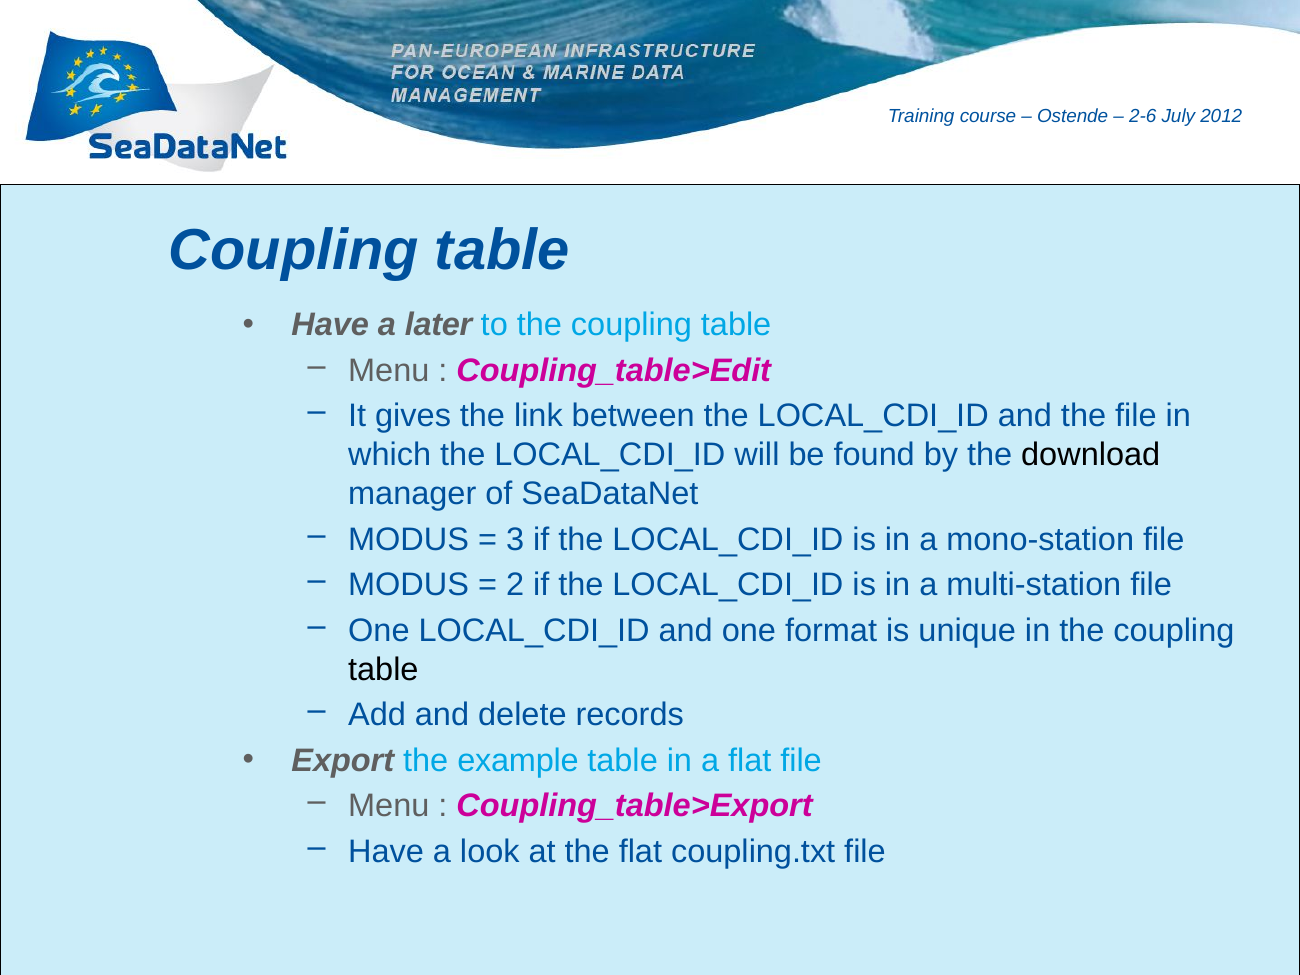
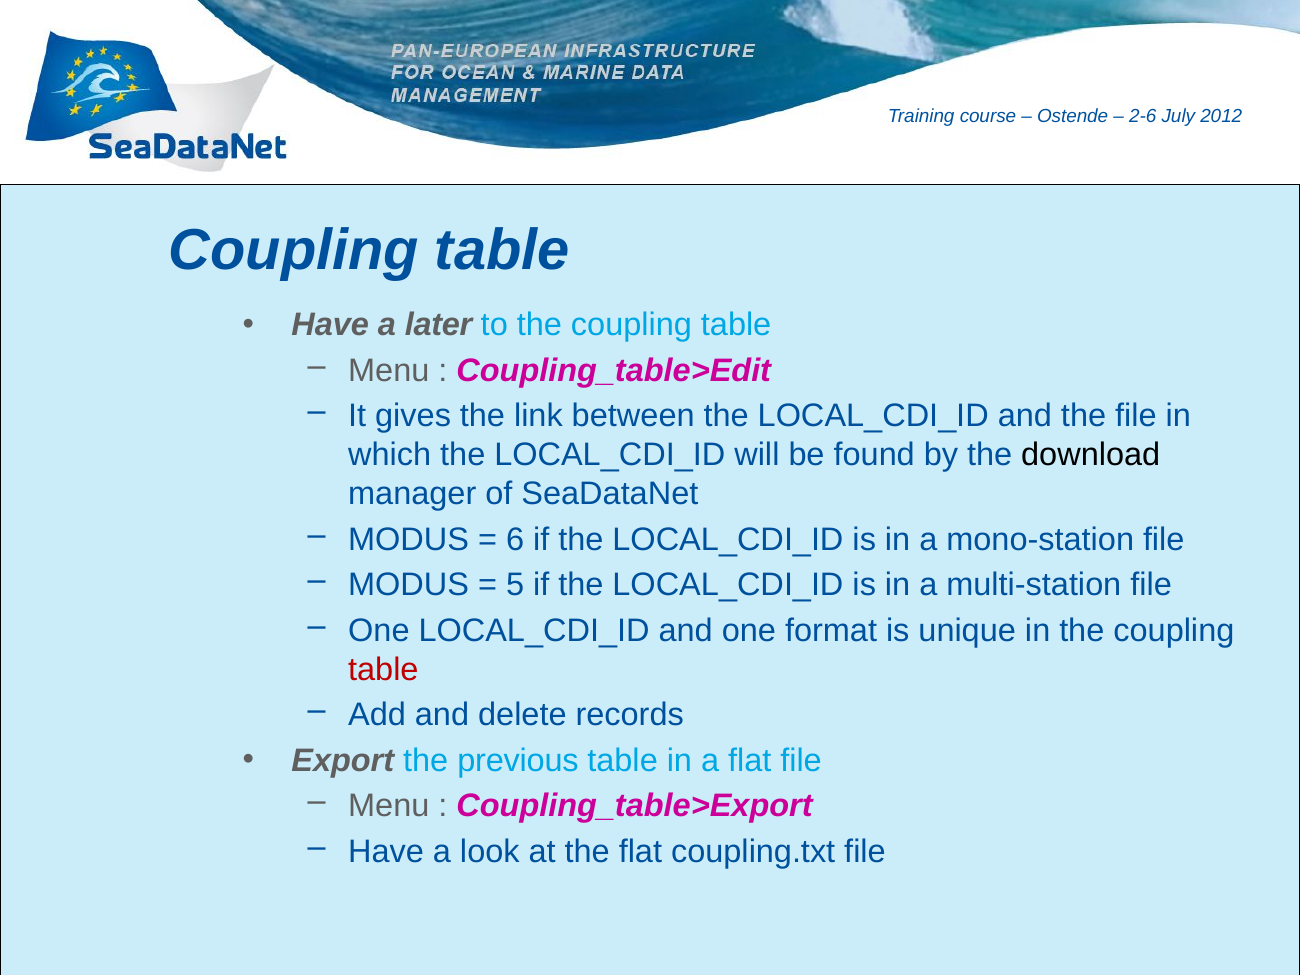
3: 3 -> 6
2: 2 -> 5
table at (383, 670) colour: black -> red
example: example -> previous
